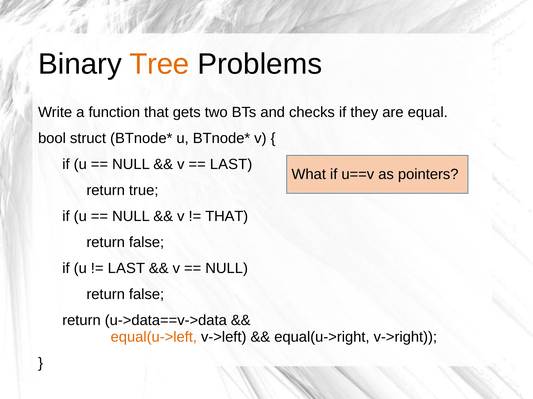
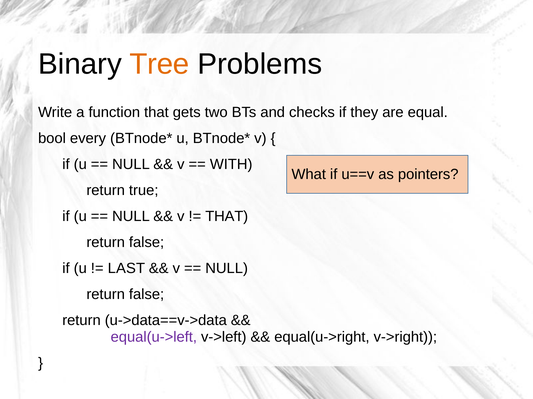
struct: struct -> every
LAST at (231, 165): LAST -> WITH
equal(u->left colour: orange -> purple
